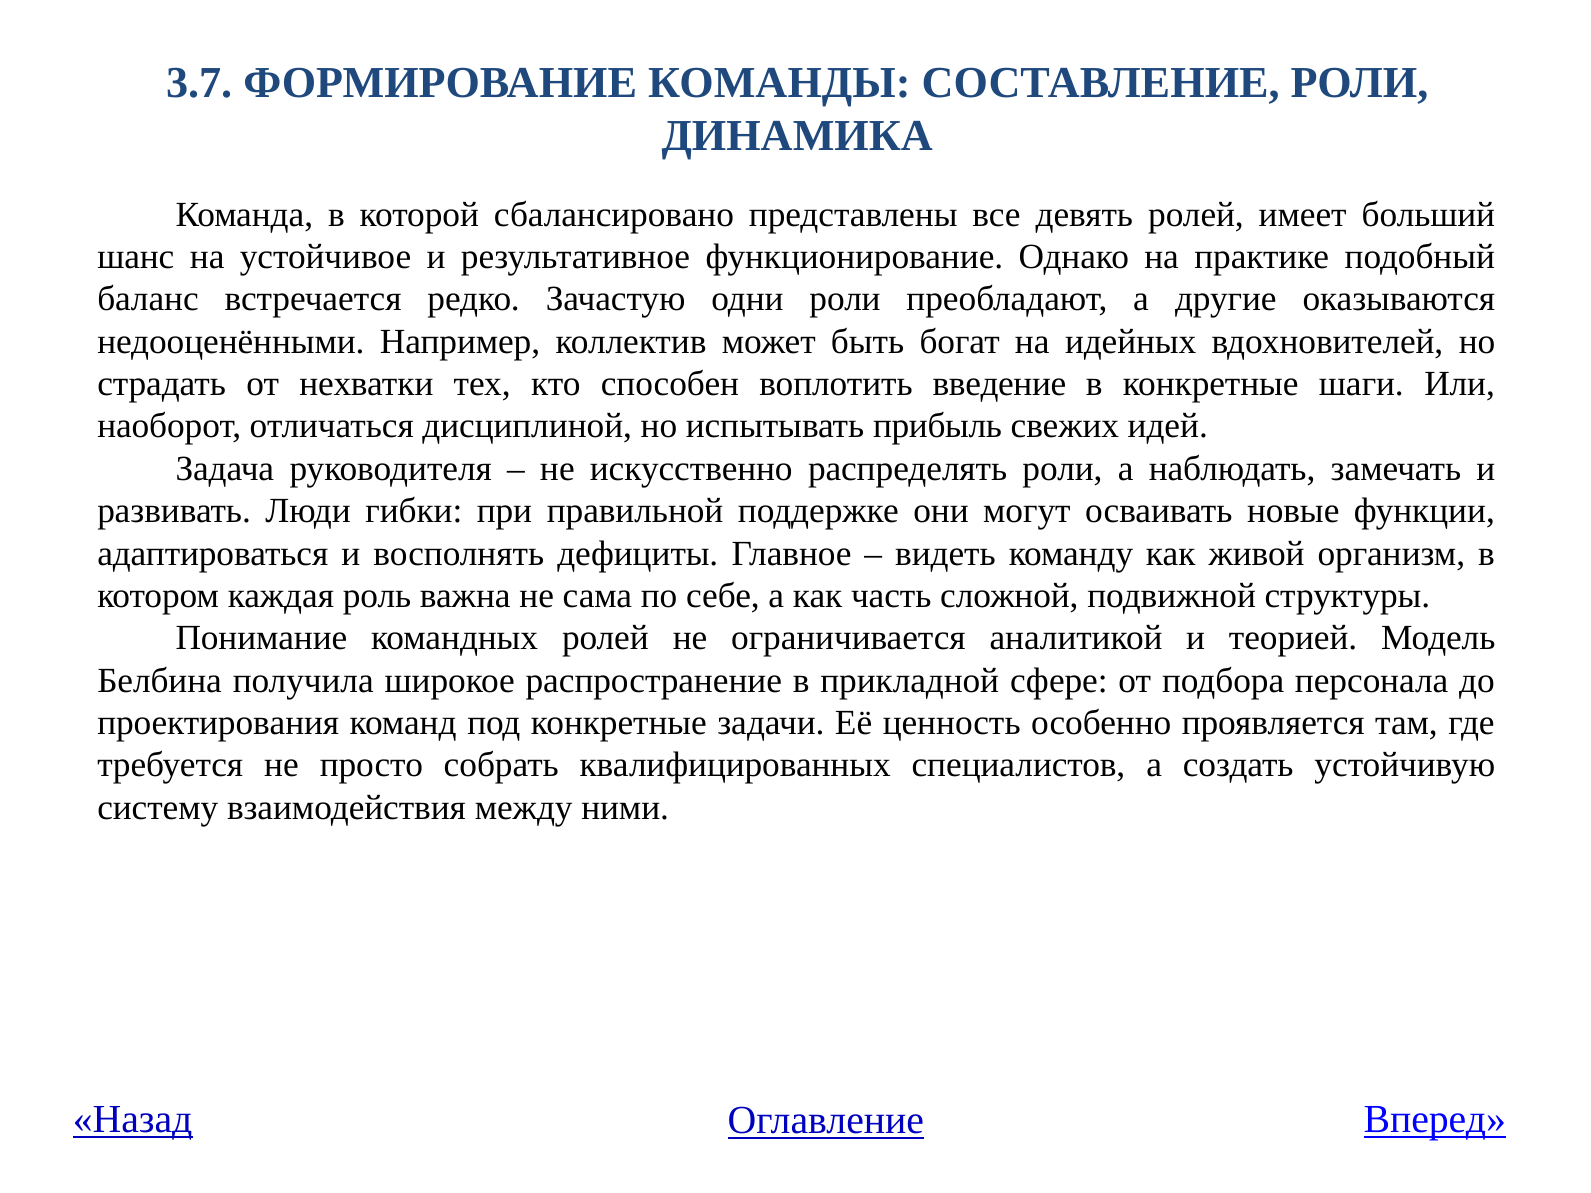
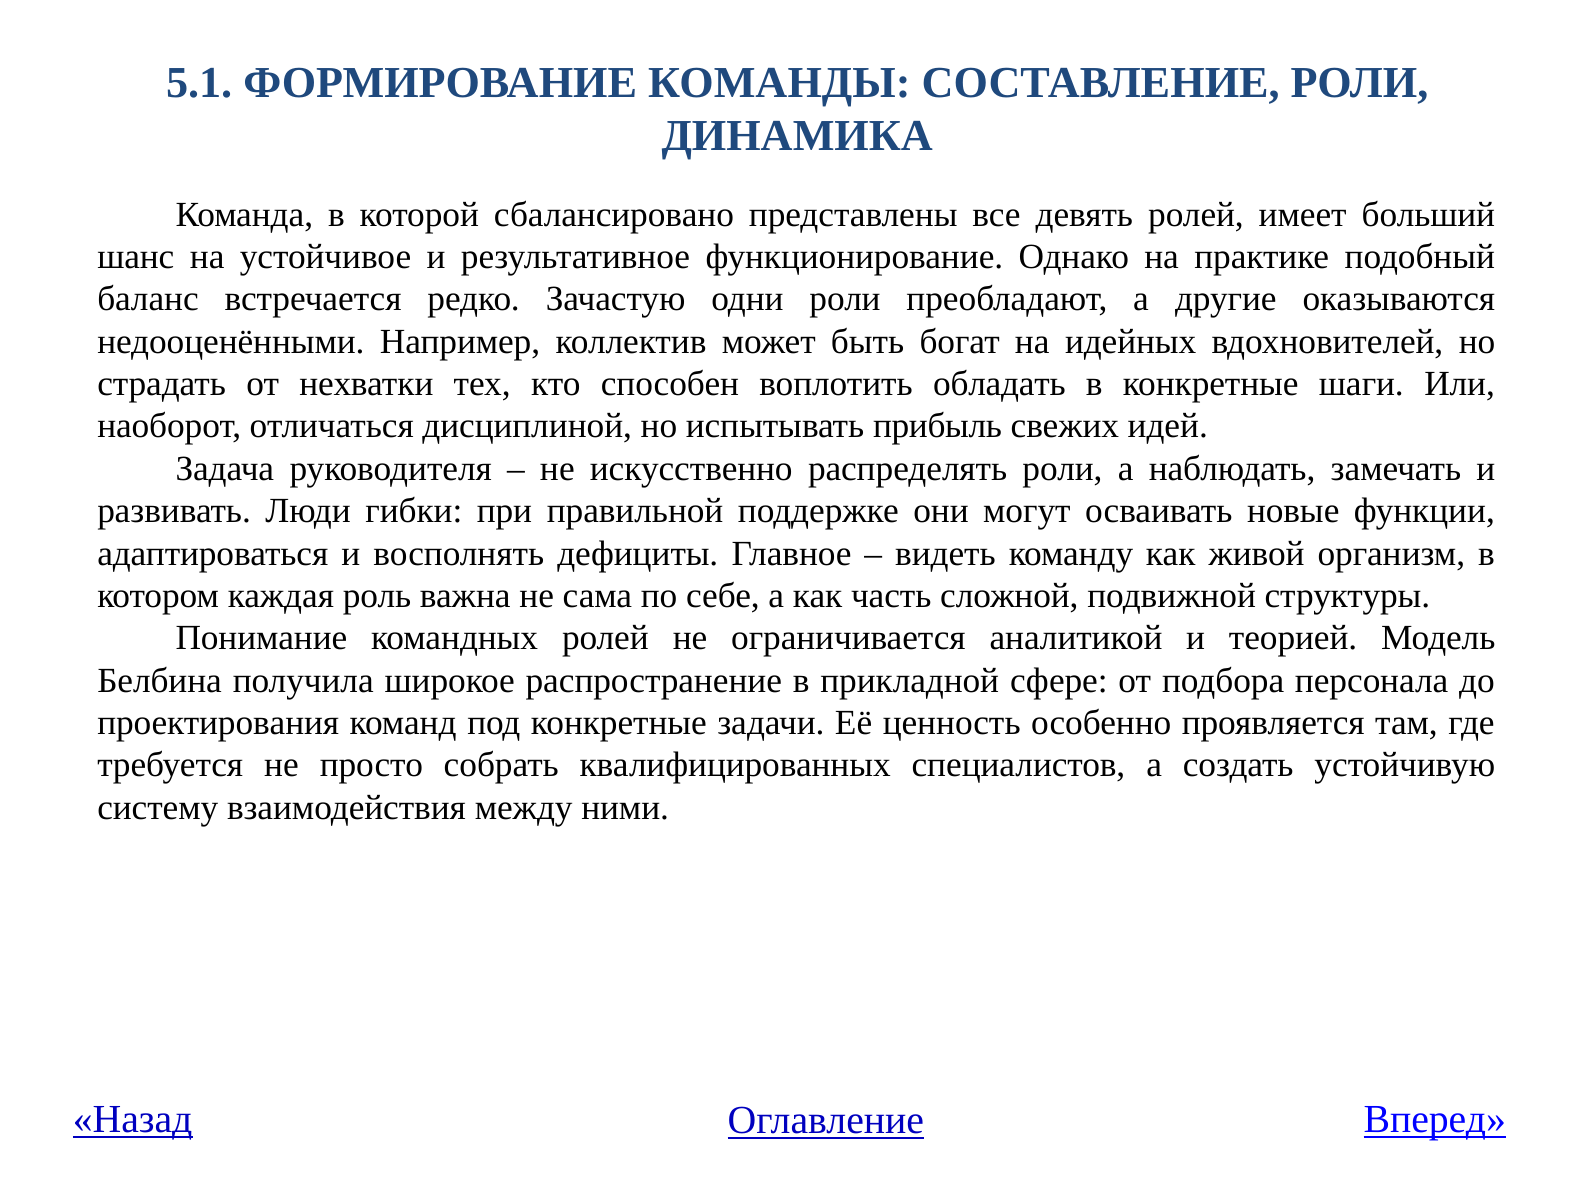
3.7: 3.7 -> 5.1
введение: введение -> обладать
